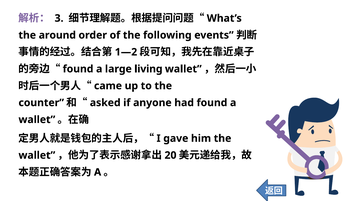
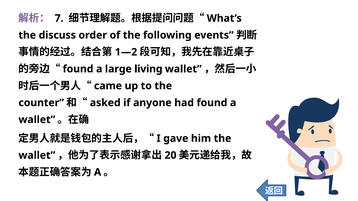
3: 3 -> 7
around: around -> discuss
